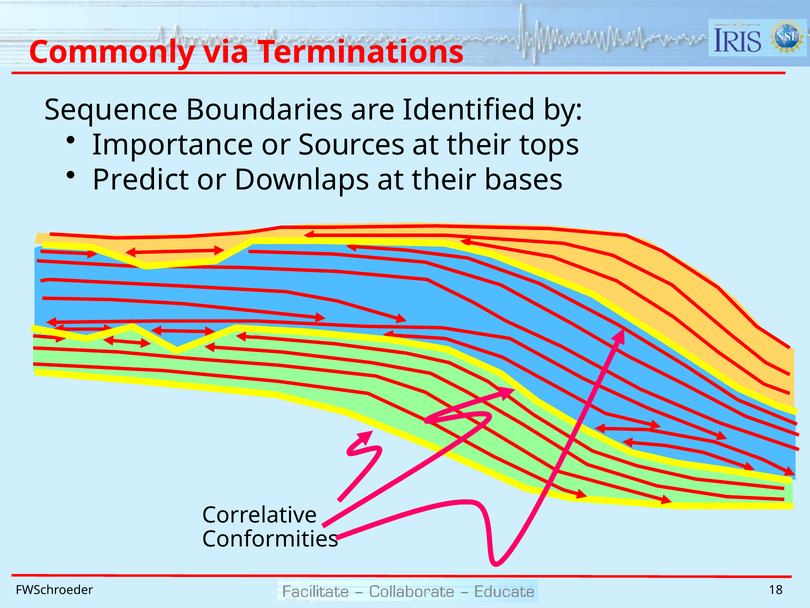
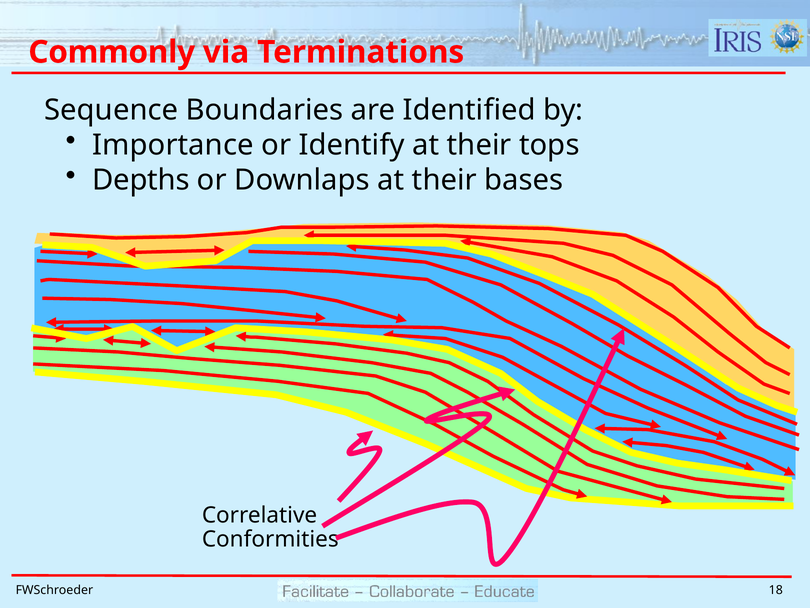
Sources: Sources -> Identify
Predict: Predict -> Depths
